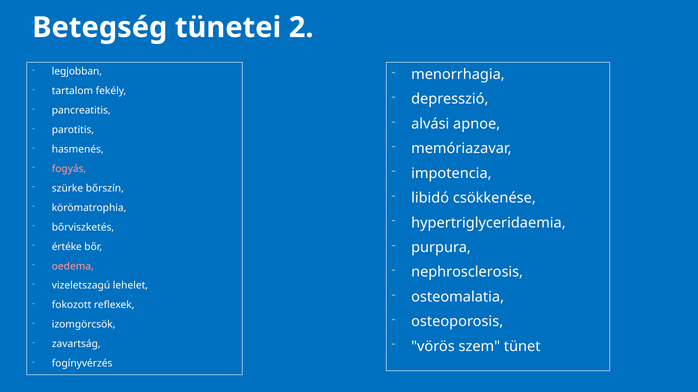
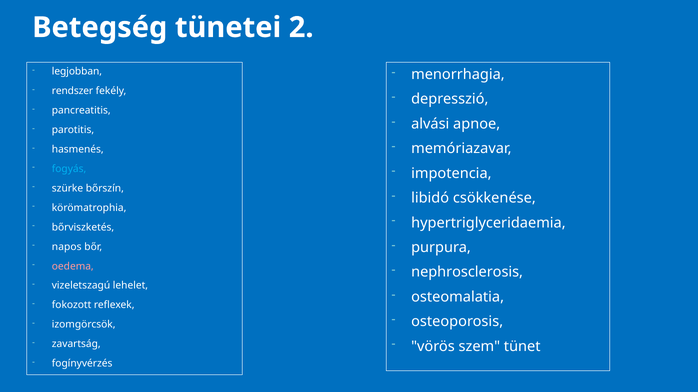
tartalom: tartalom -> rendszer
fogyás colour: pink -> light blue
értéke: értéke -> napos
